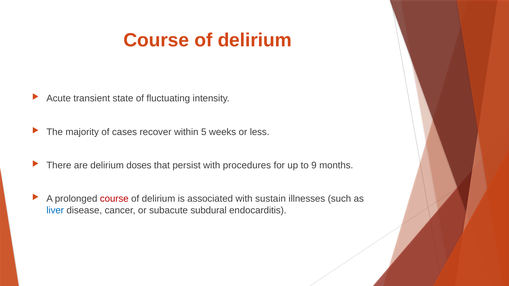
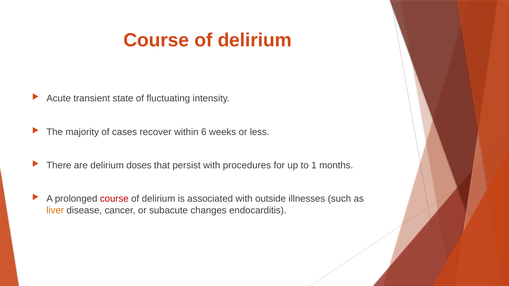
5: 5 -> 6
9: 9 -> 1
sustain: sustain -> outside
liver colour: blue -> orange
subdural: subdural -> changes
